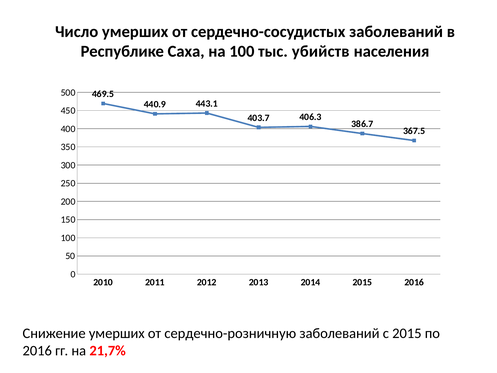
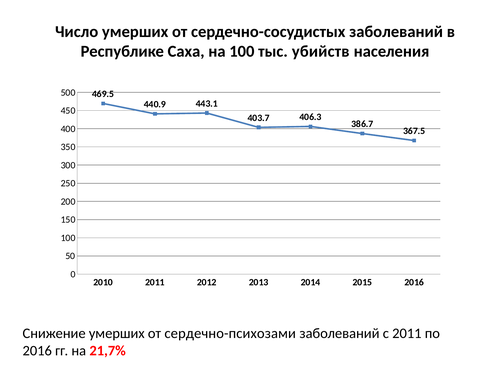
сердечно-розничную: сердечно-розничную -> сердечно-психозами
с 2015: 2015 -> 2011
